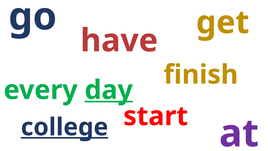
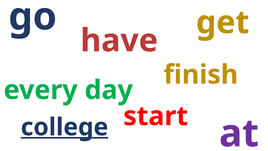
day underline: present -> none
